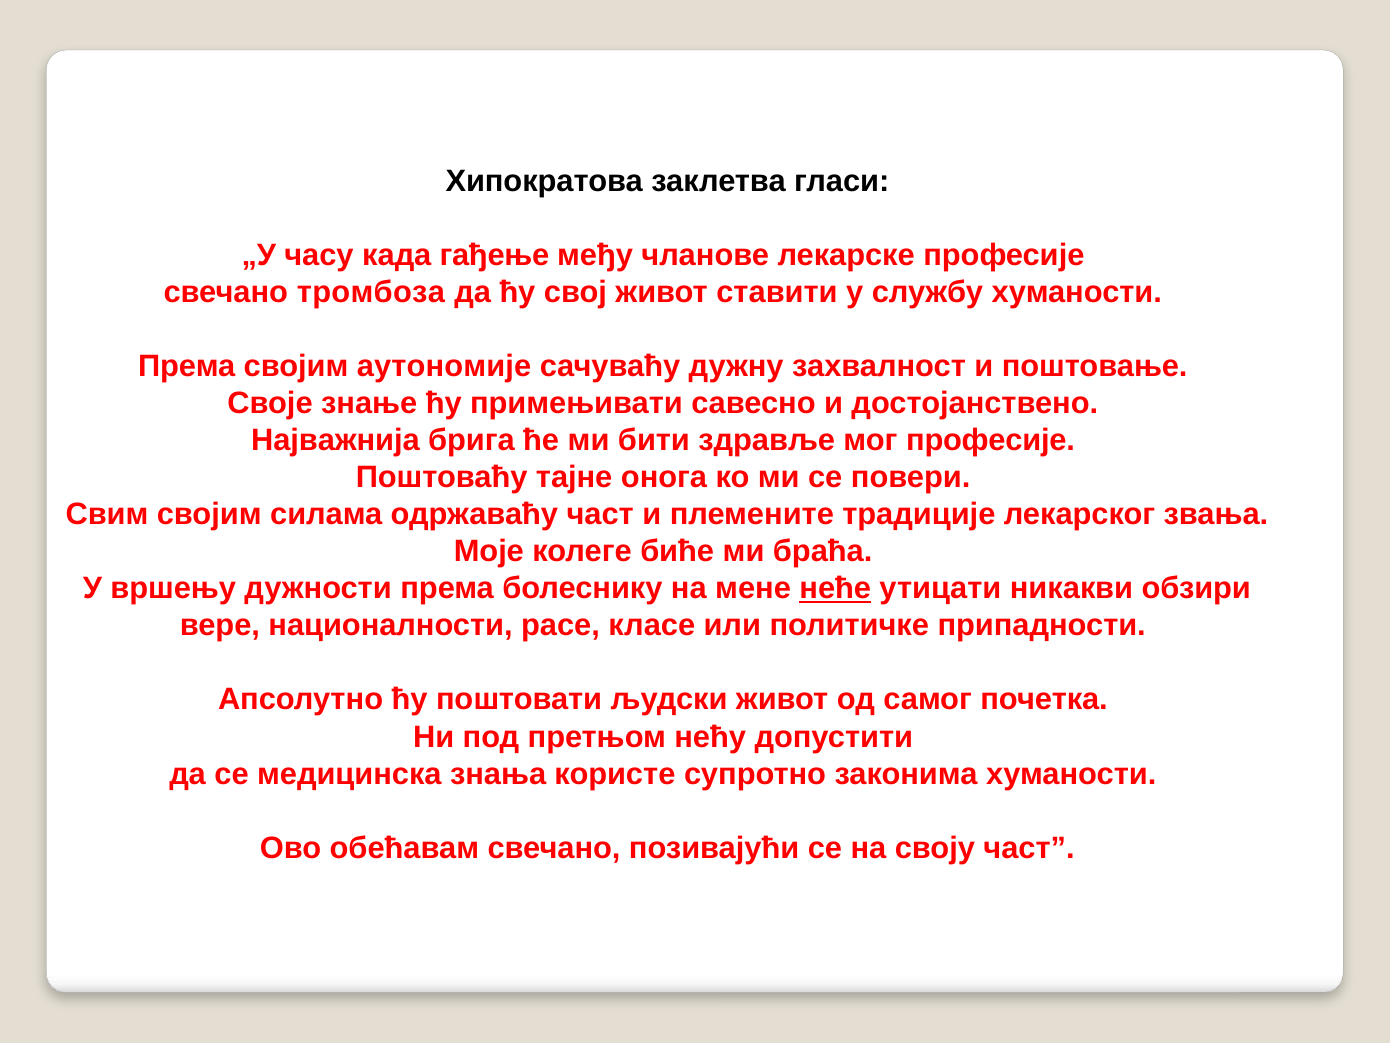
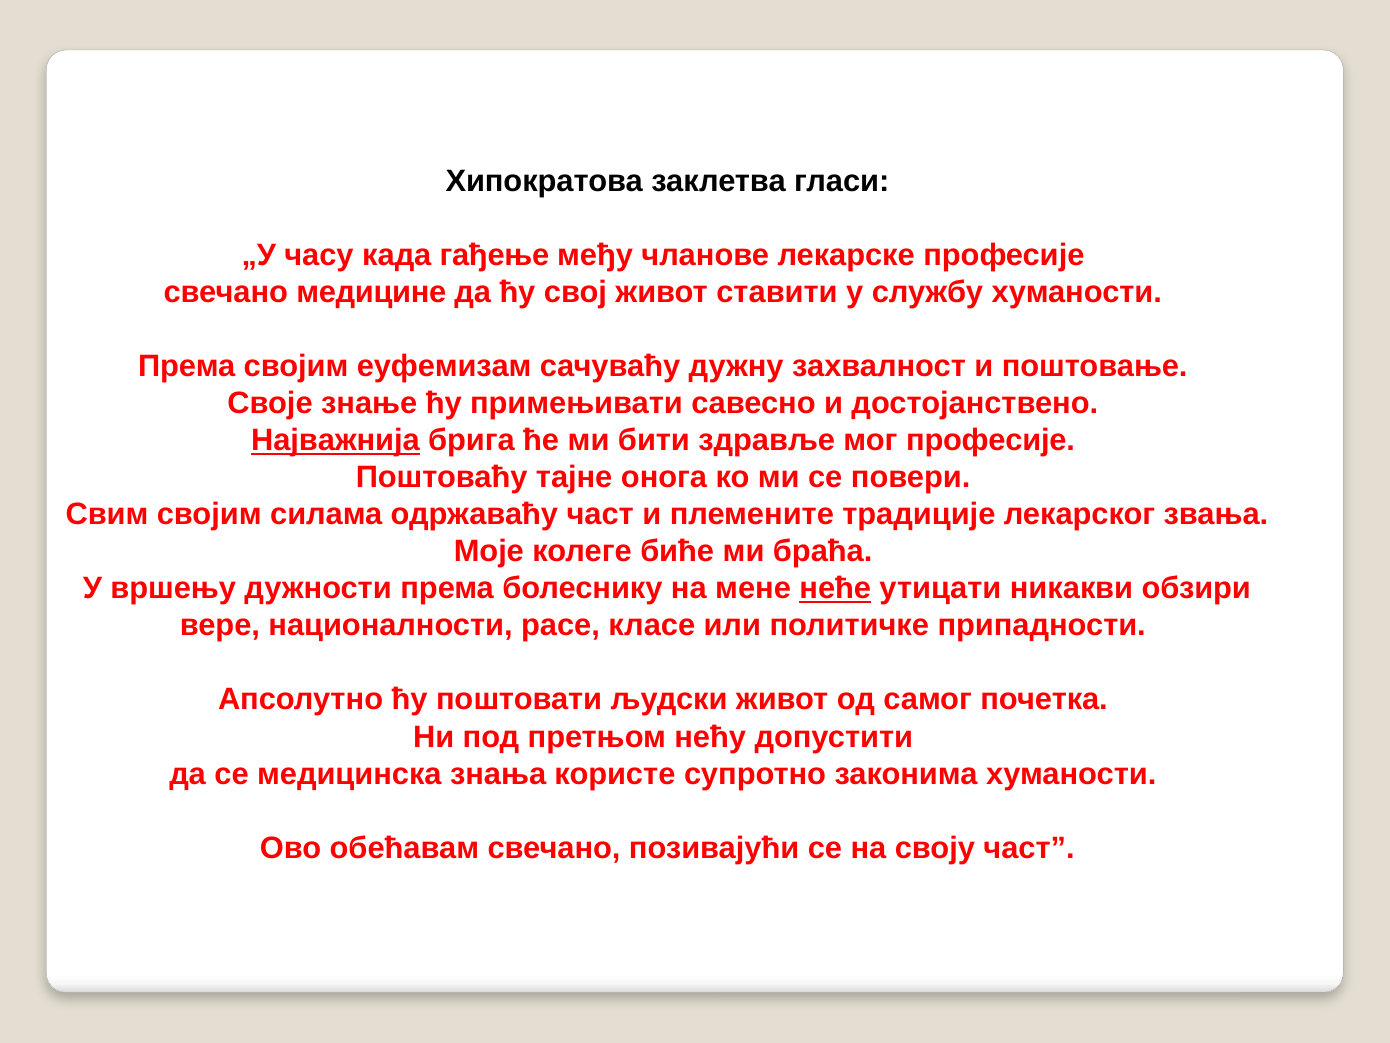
тромбоза: тромбоза -> медицине
аутономије: аутономије -> еуфемизам
Најважнија underline: none -> present
